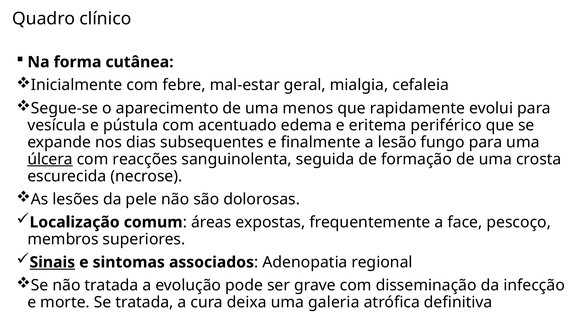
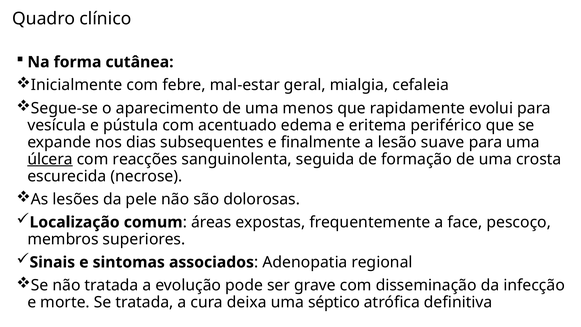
fungo: fungo -> suave
Sinais underline: present -> none
galeria: galeria -> séptico
